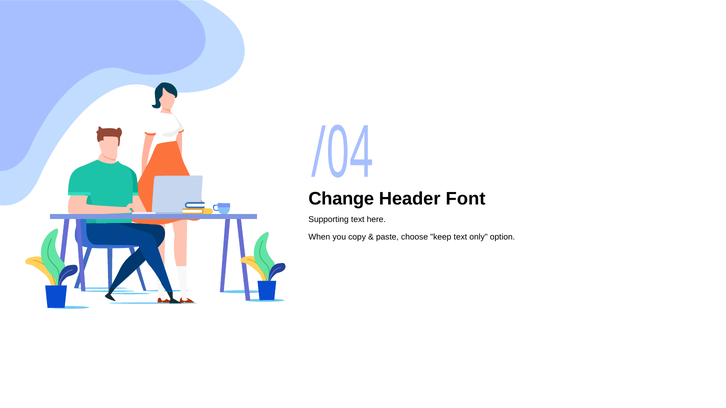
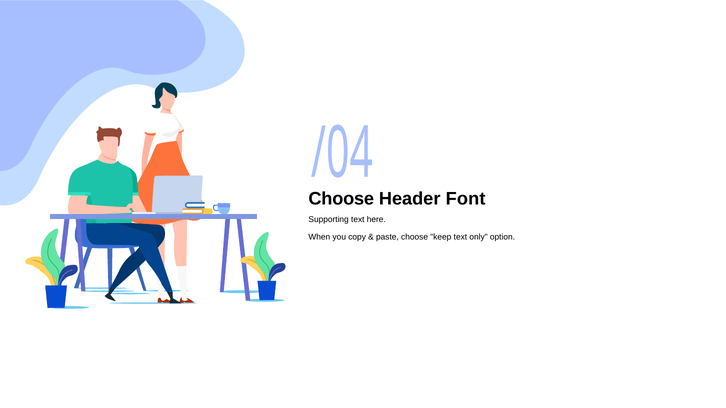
Change at (341, 199): Change -> Choose
